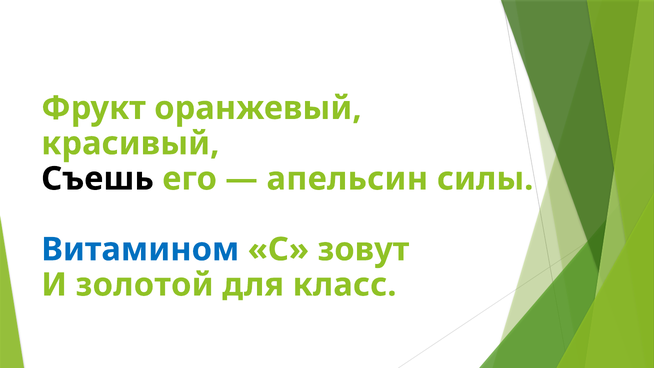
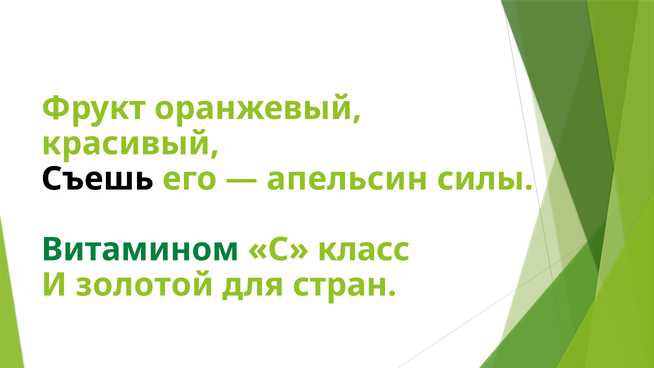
Витамином colour: blue -> green
зовут: зовут -> класс
класс: класс -> стран
